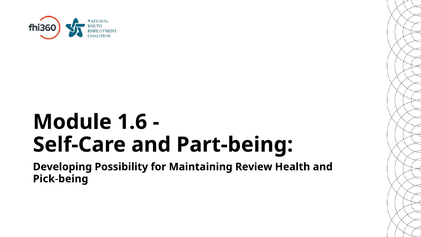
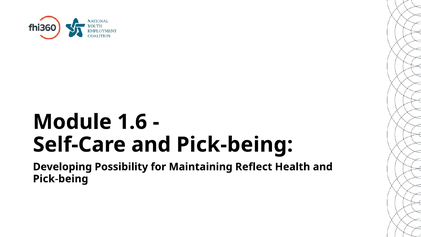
Self-Care and Part-being: Part-being -> Pick-being
Review: Review -> Reflect
